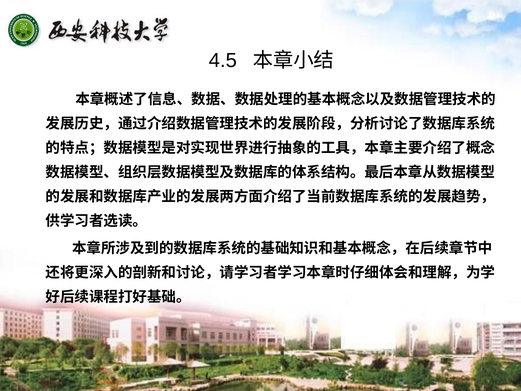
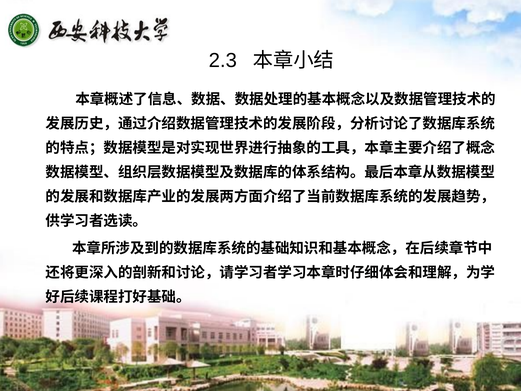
4.5: 4.5 -> 2.3
